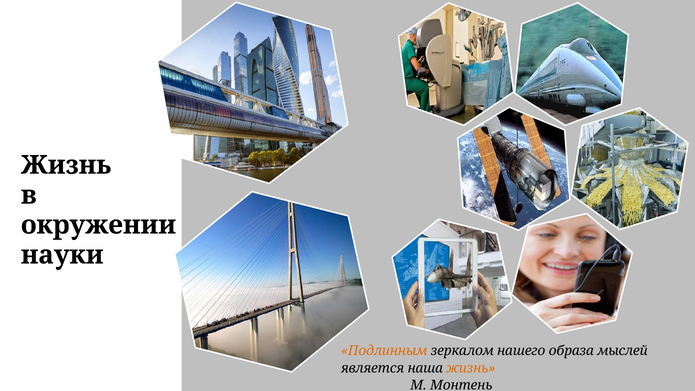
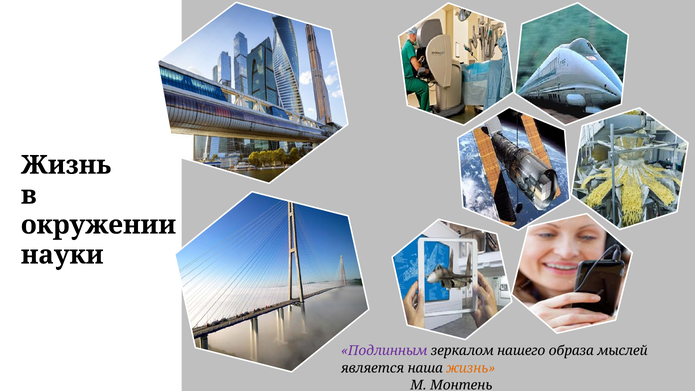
Подлинным colour: orange -> purple
